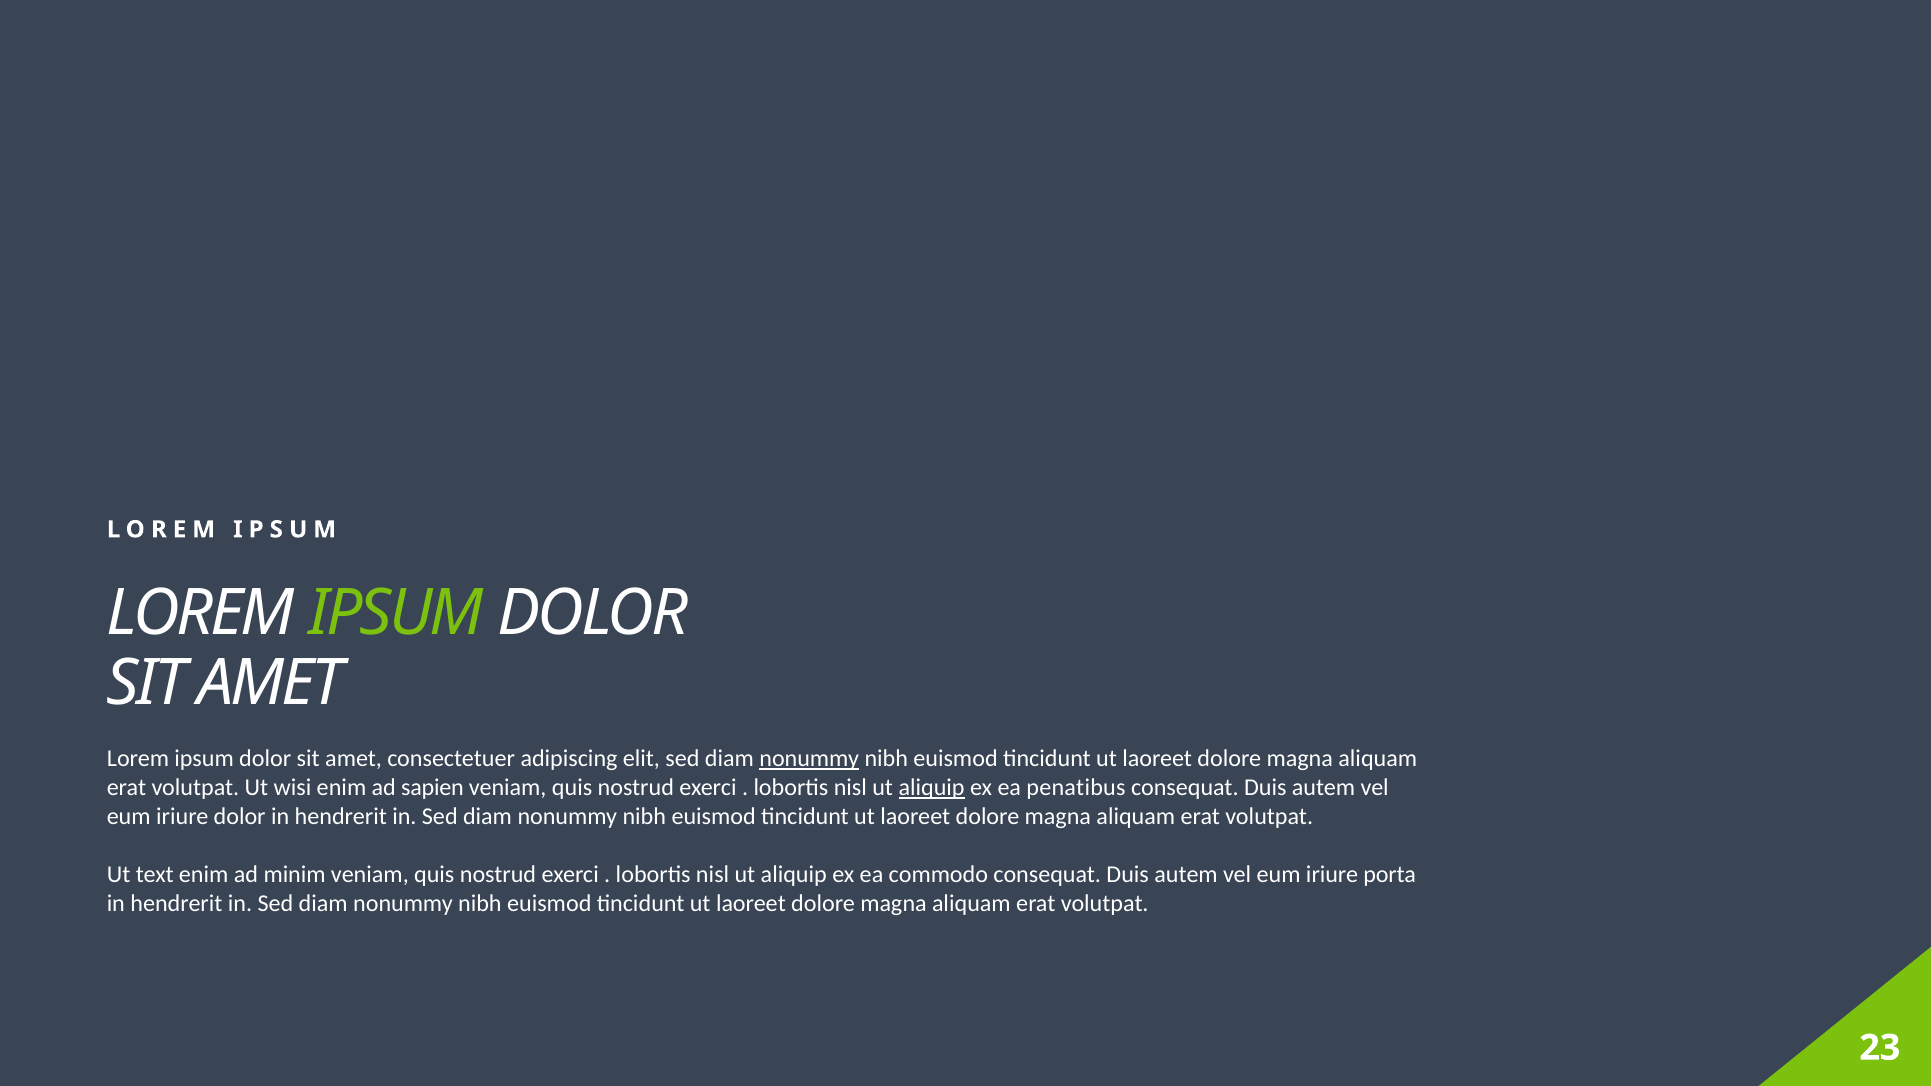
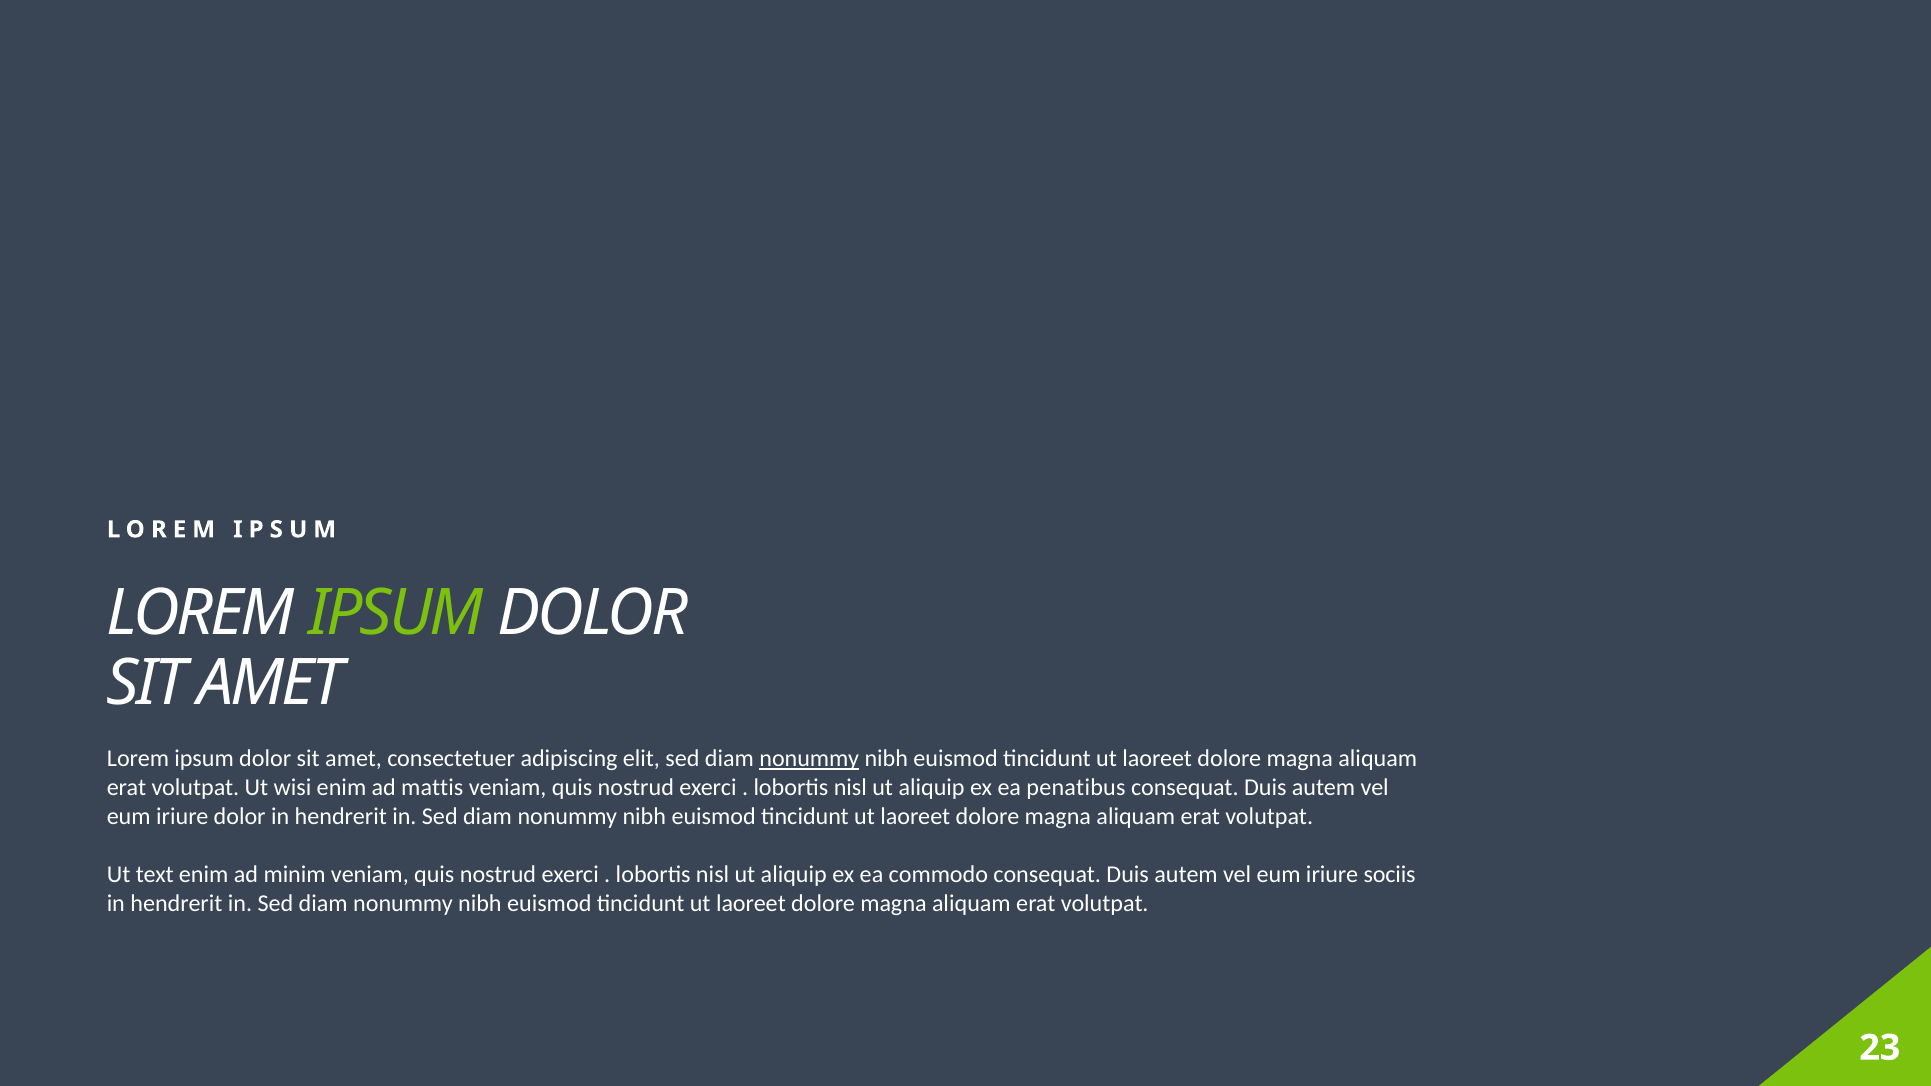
sapien: sapien -> mattis
aliquip at (932, 788) underline: present -> none
porta: porta -> sociis
